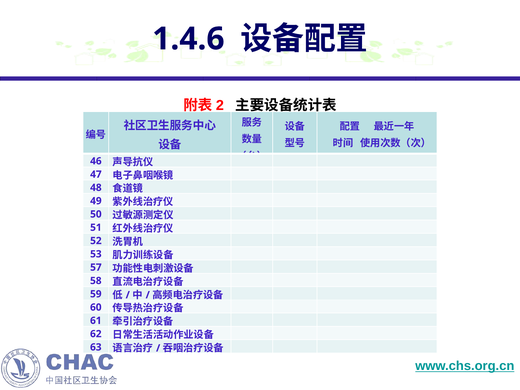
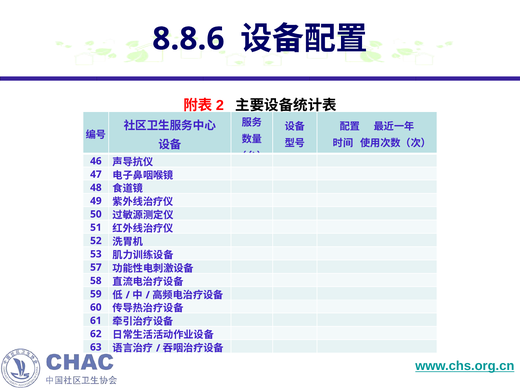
1.4.6: 1.4.6 -> 8.8.6
